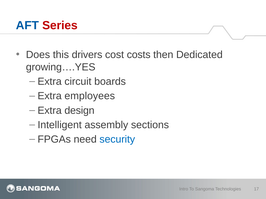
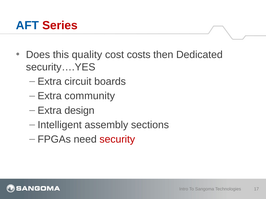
drivers: drivers -> quality
growing….YES: growing….YES -> security….YES
employees: employees -> community
security colour: blue -> red
